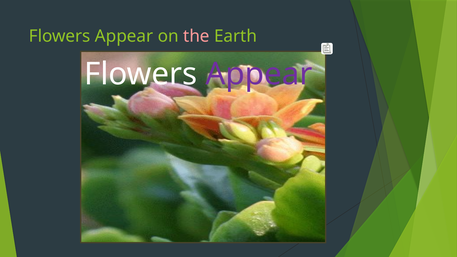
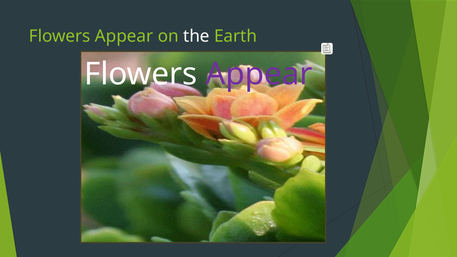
the colour: pink -> white
